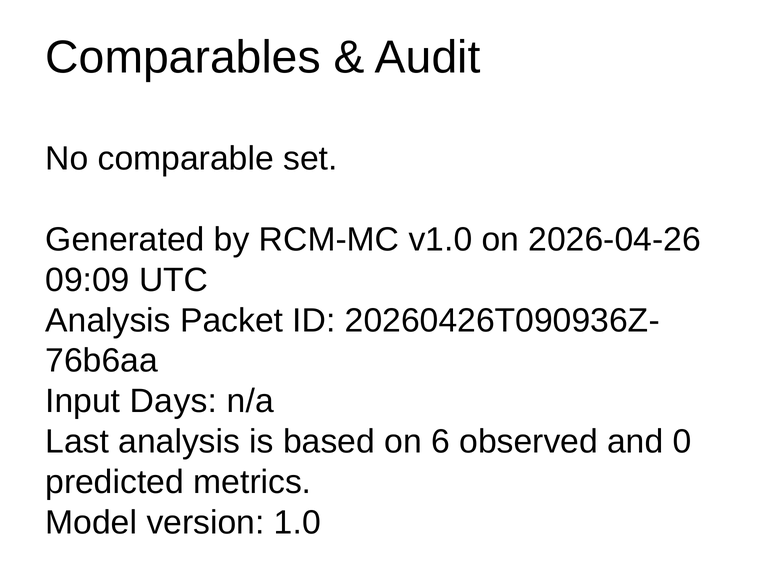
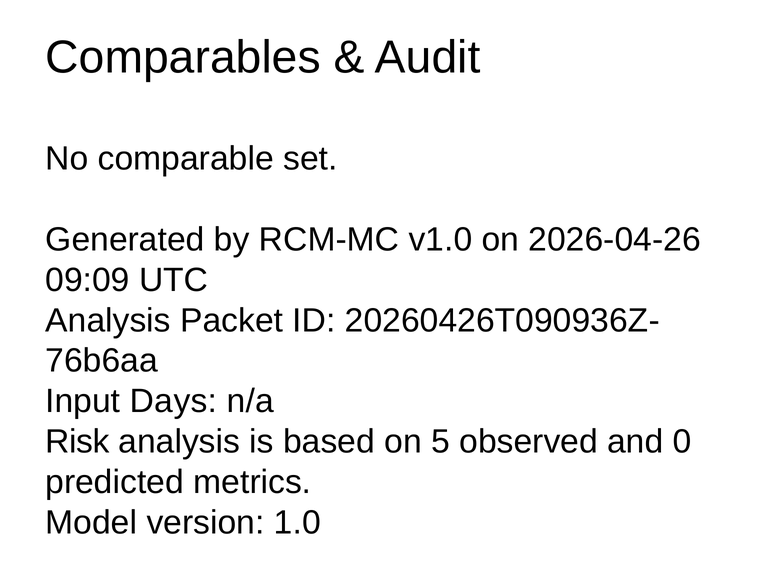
Last: Last -> Risk
6: 6 -> 5
